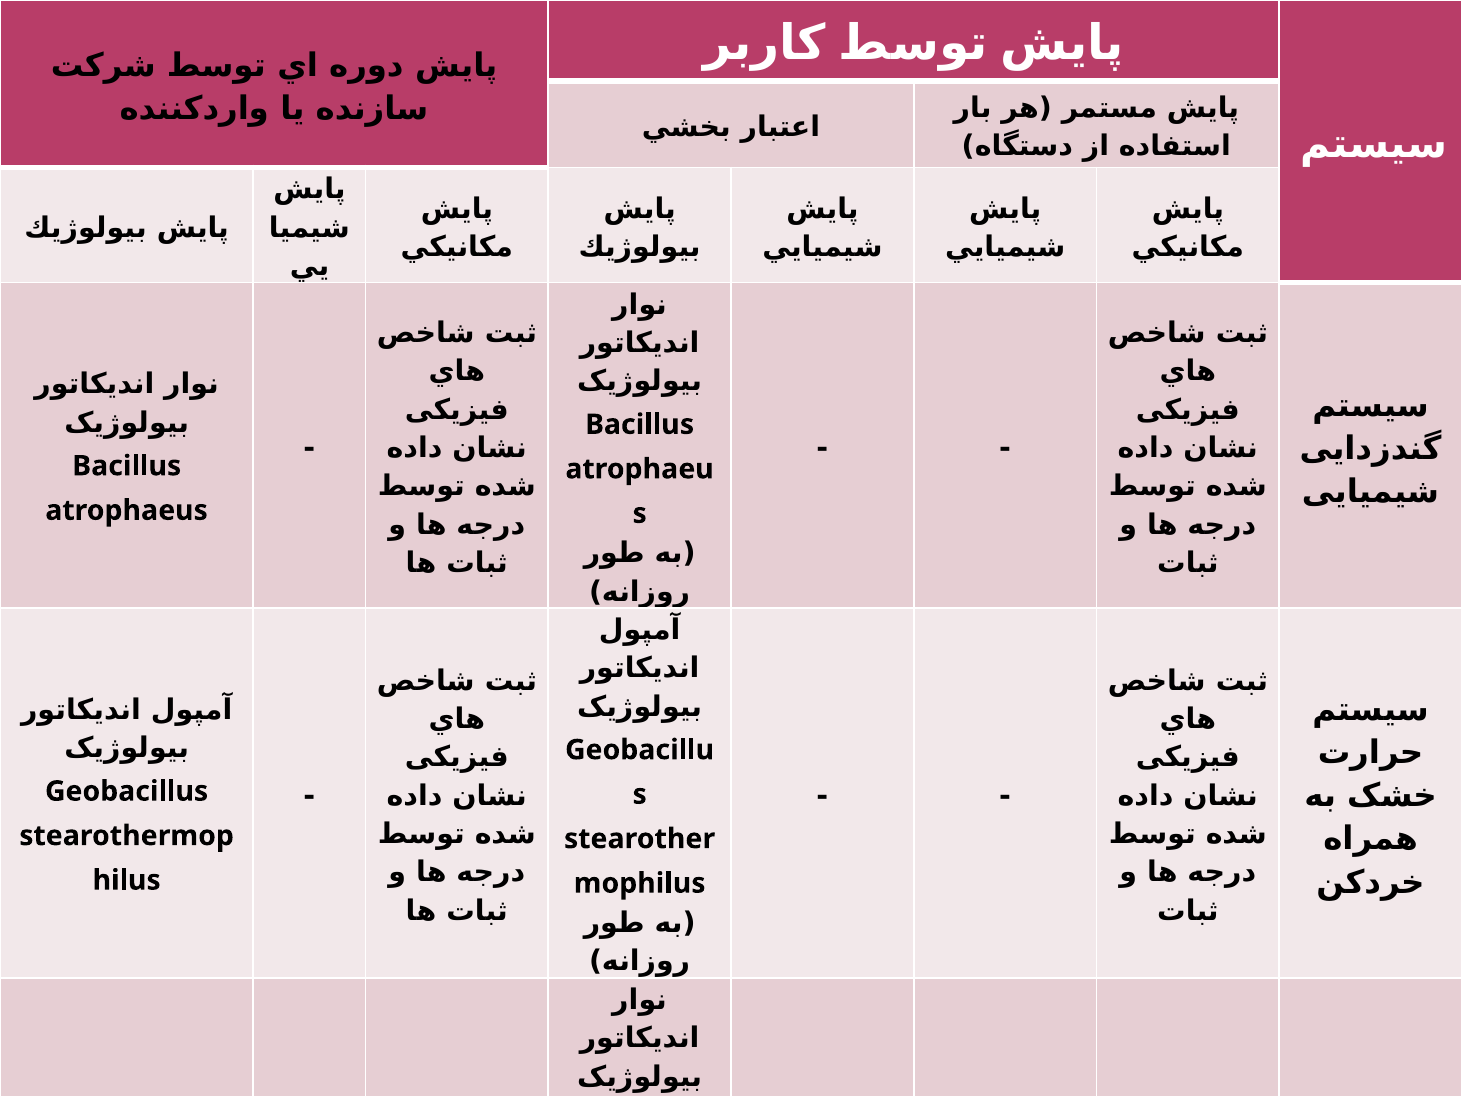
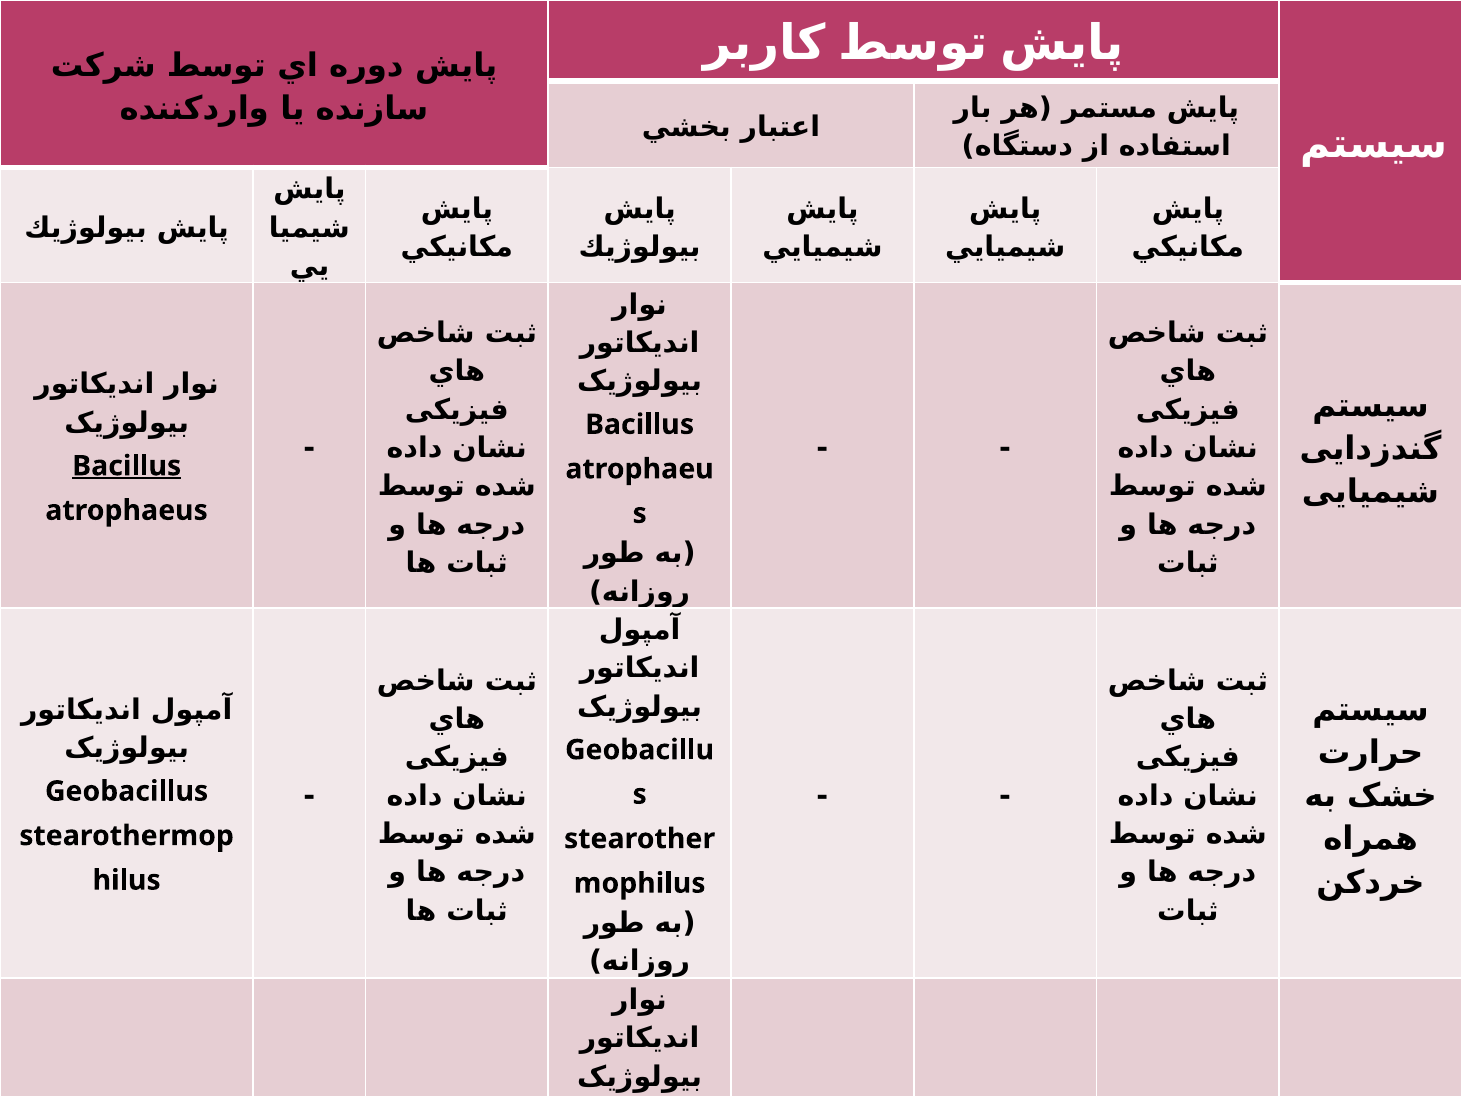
Bacillus at (127, 466) underline: none -> present
